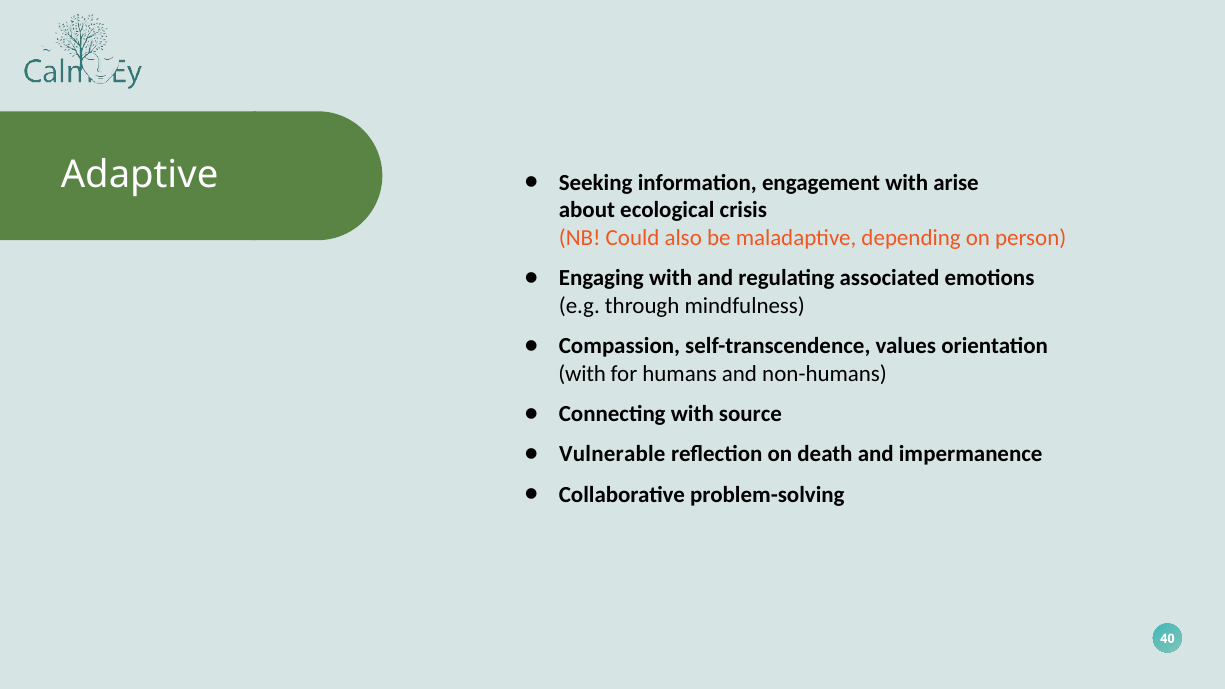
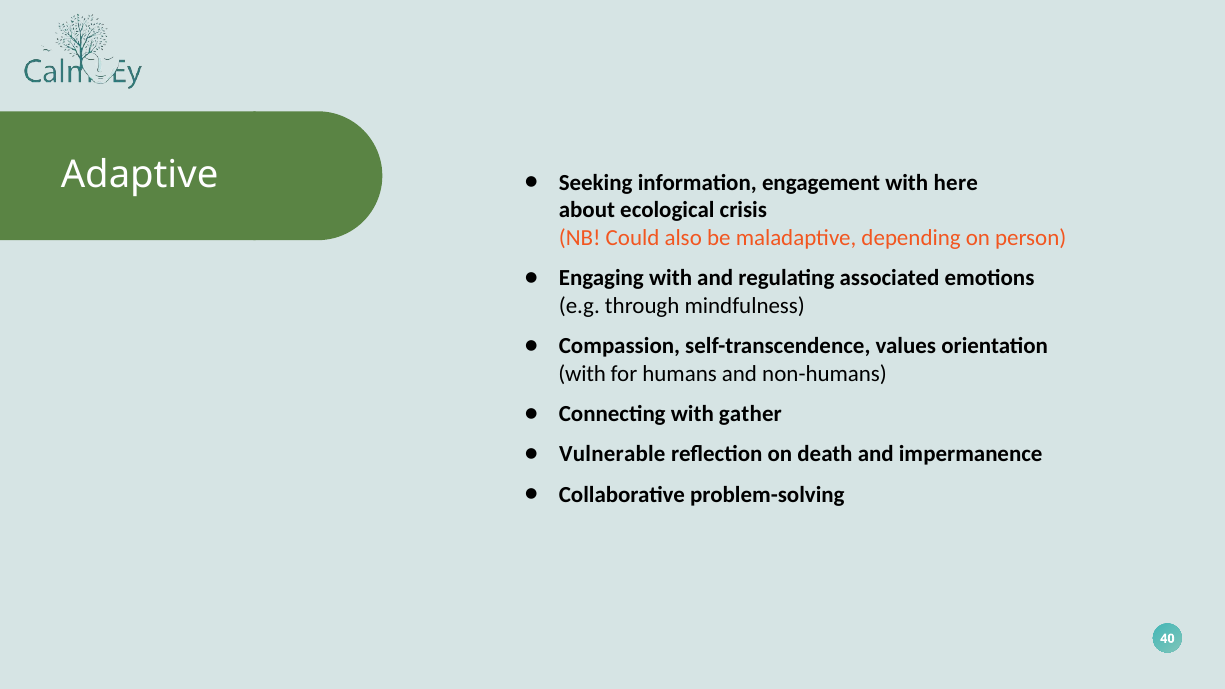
arise: arise -> here
source: source -> gather
